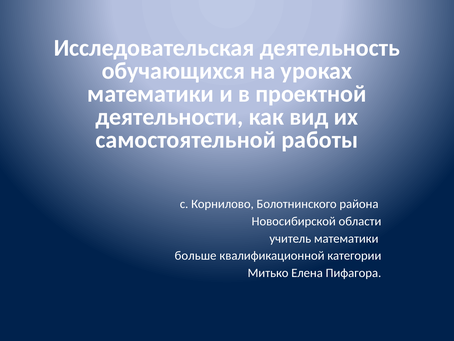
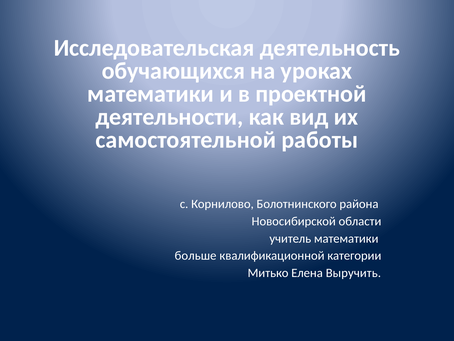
Пифагора: Пифагора -> Выручить
